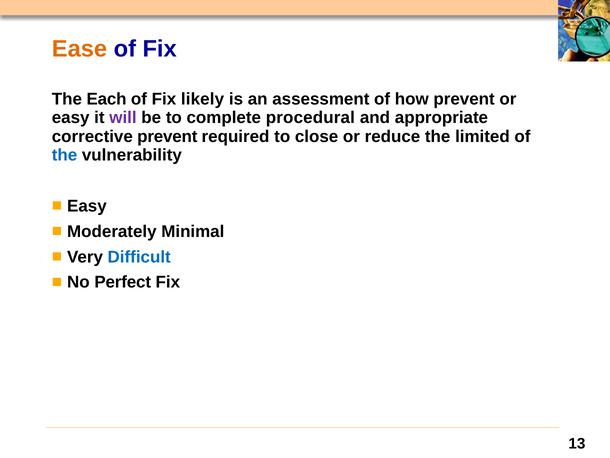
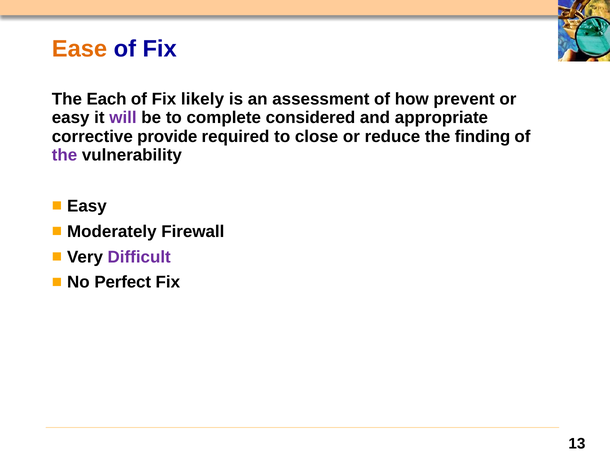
procedural: procedural -> considered
corrective prevent: prevent -> provide
limited: limited -> finding
the at (65, 155) colour: blue -> purple
Minimal: Minimal -> Firewall
Difficult colour: blue -> purple
